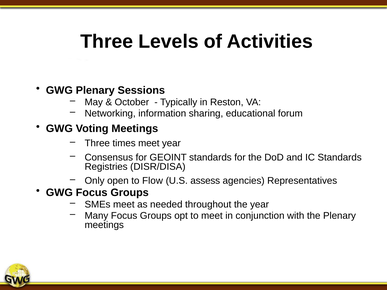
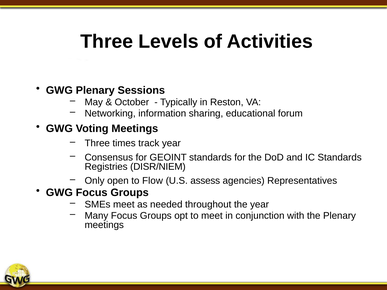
times meet: meet -> track
DISR/DISA: DISR/DISA -> DISR/NIEM
